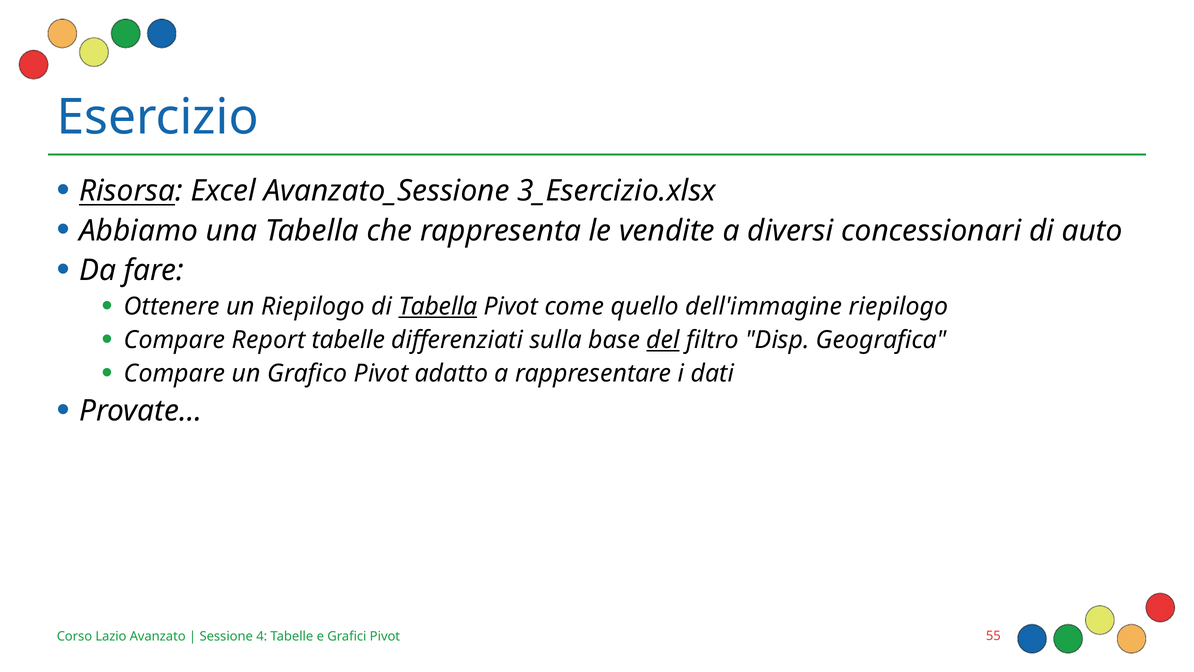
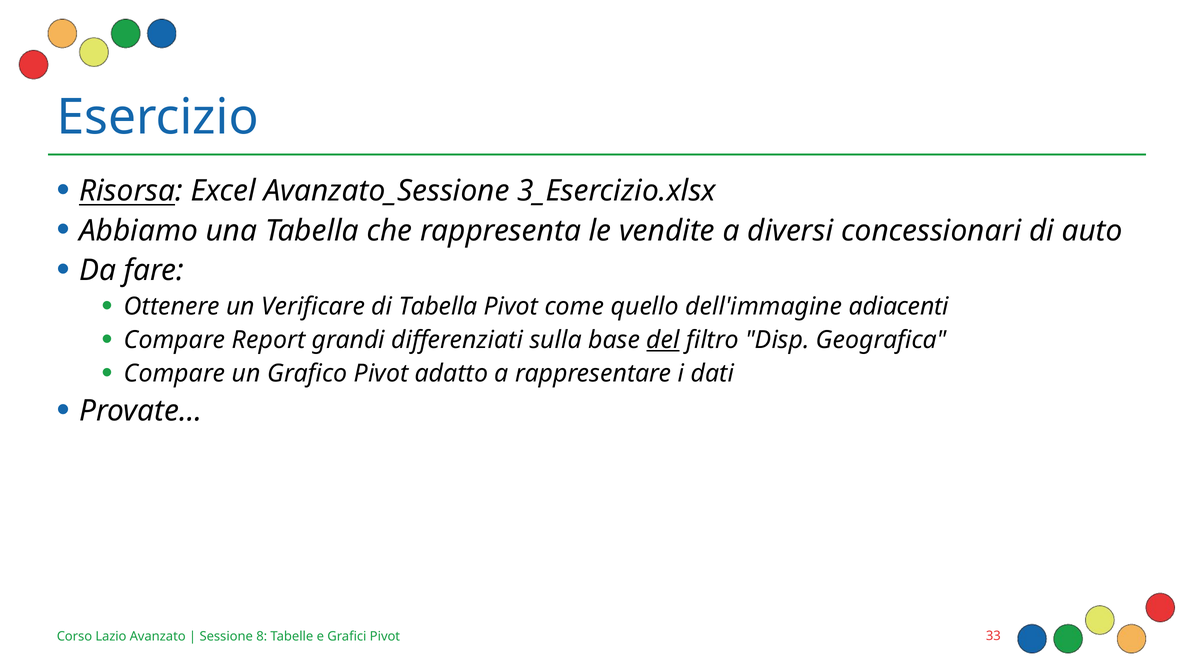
un Riepilogo: Riepilogo -> Verificare
Tabella at (438, 306) underline: present -> none
dell'immagine riepilogo: riepilogo -> adiacenti
Report tabelle: tabelle -> grandi
4: 4 -> 8
55: 55 -> 33
